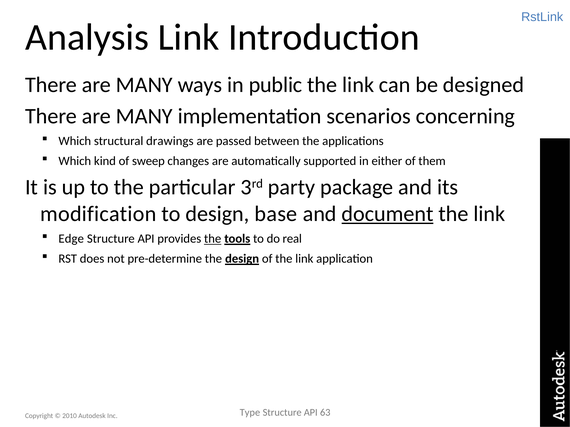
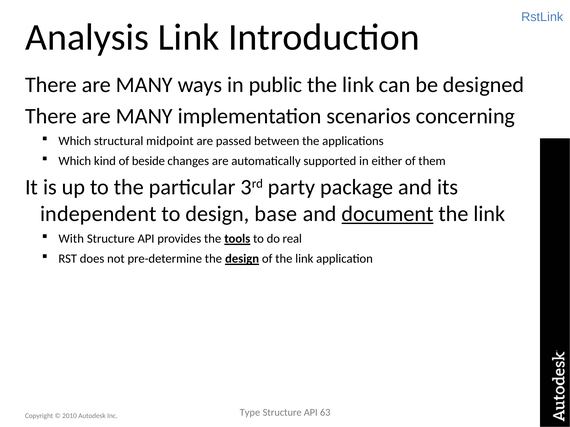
drawings: drawings -> midpoint
sweep: sweep -> beside
modification: modification -> independent
Edge: Edge -> With
the at (213, 239) underline: present -> none
